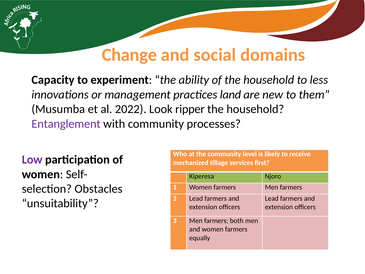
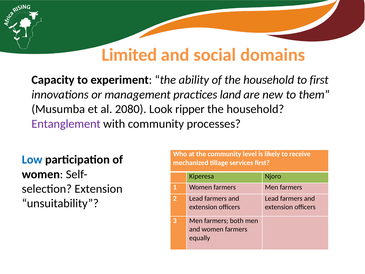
Change: Change -> Limited
to less: less -> first
2022: 2022 -> 2080
Low colour: purple -> blue
Obstacles at (99, 189): Obstacles -> Extension
